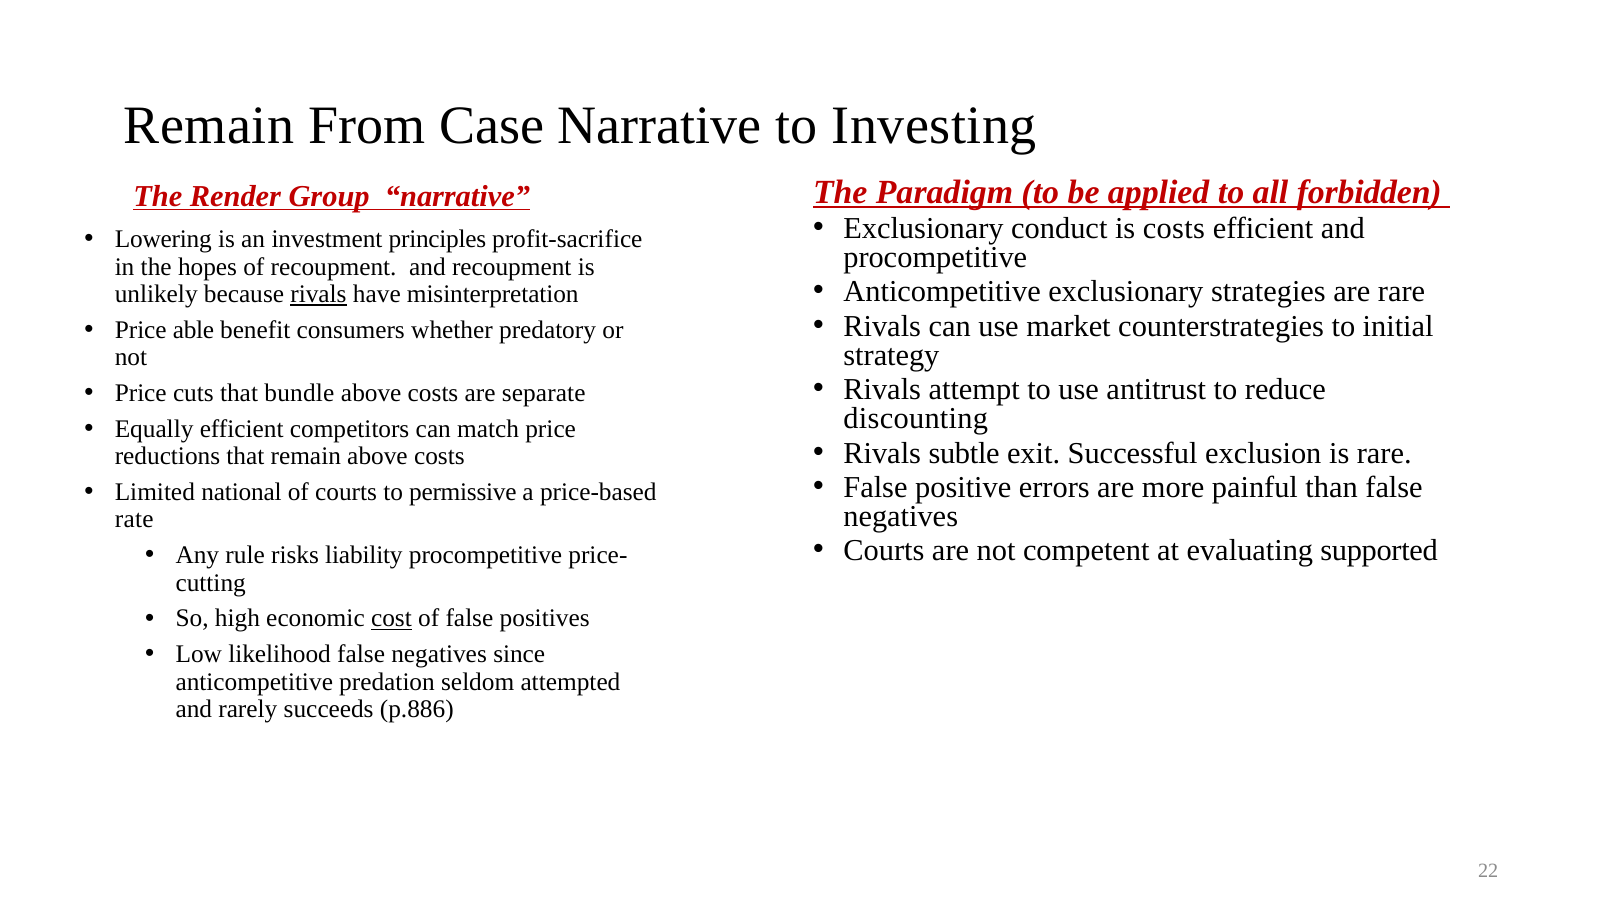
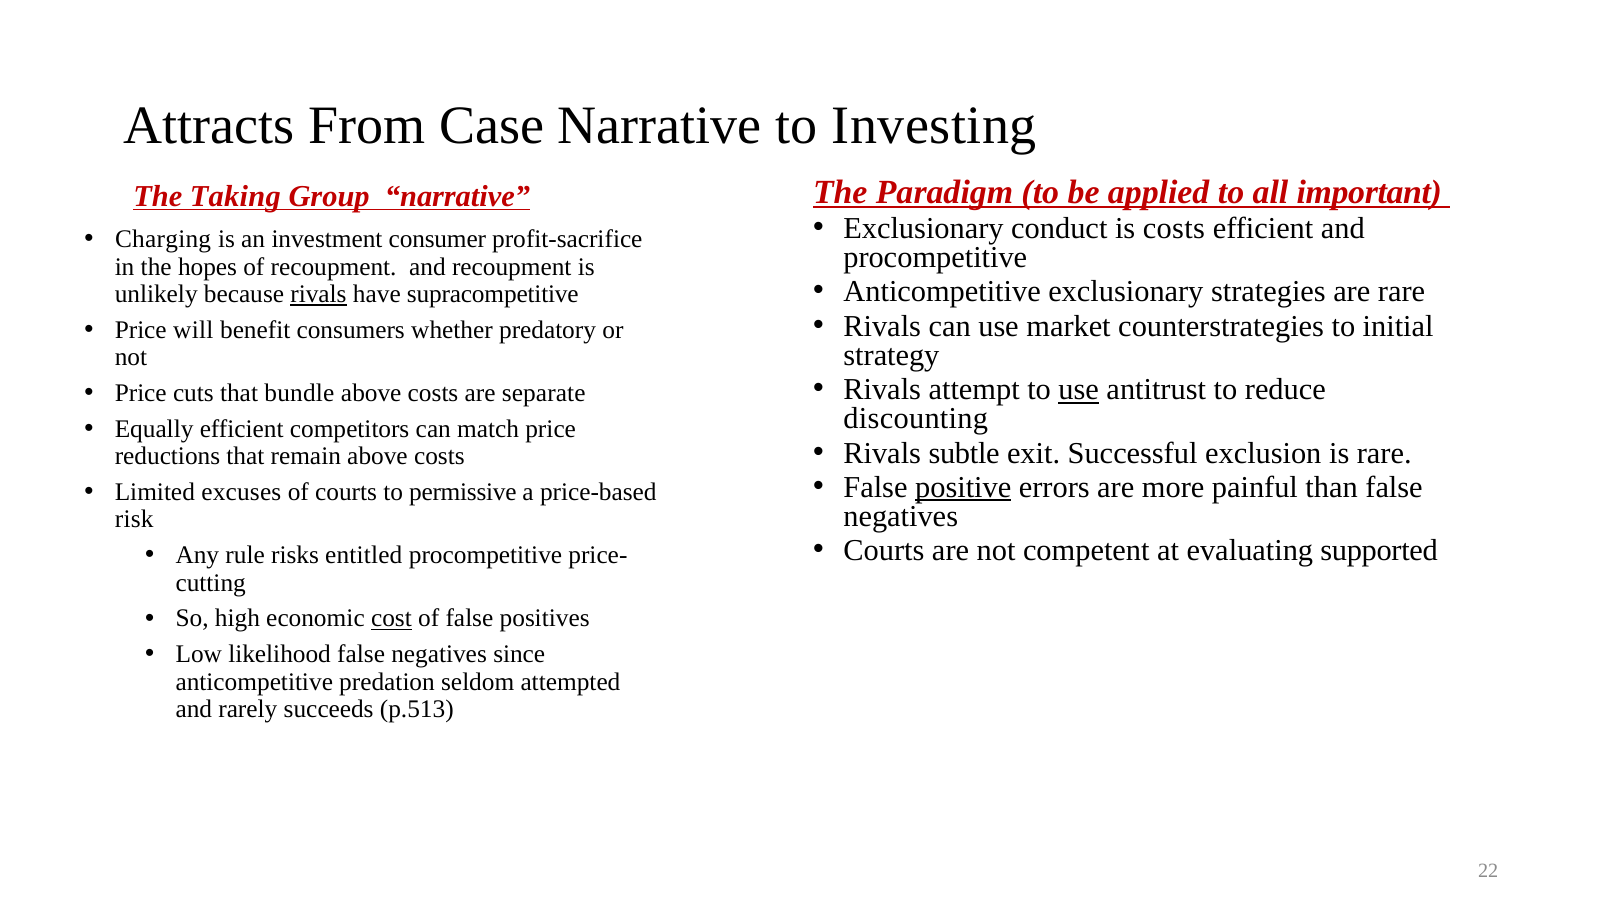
Remain at (209, 126): Remain -> Attracts
forbidden: forbidden -> important
Render: Render -> Taking
Lowering: Lowering -> Charging
principles: principles -> consumer
misinterpretation: misinterpretation -> supracompetitive
able: able -> will
use at (1079, 390) underline: none -> present
positive underline: none -> present
national: national -> excuses
rate: rate -> risk
liability: liability -> entitled
p.886: p.886 -> p.513
